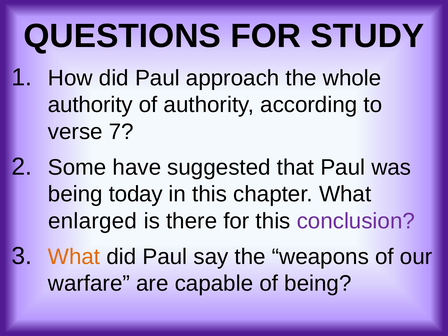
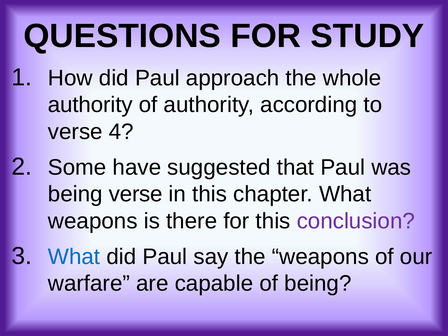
7: 7 -> 4
being today: today -> verse
enlarged at (93, 221): enlarged -> weapons
What at (74, 257) colour: orange -> blue
